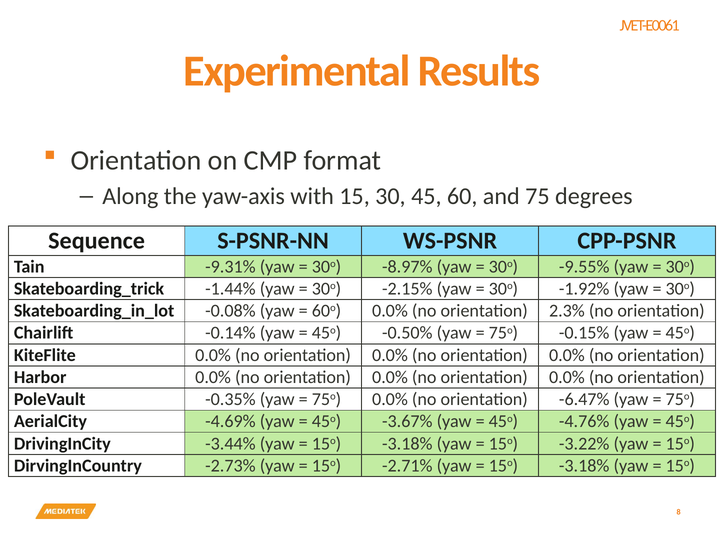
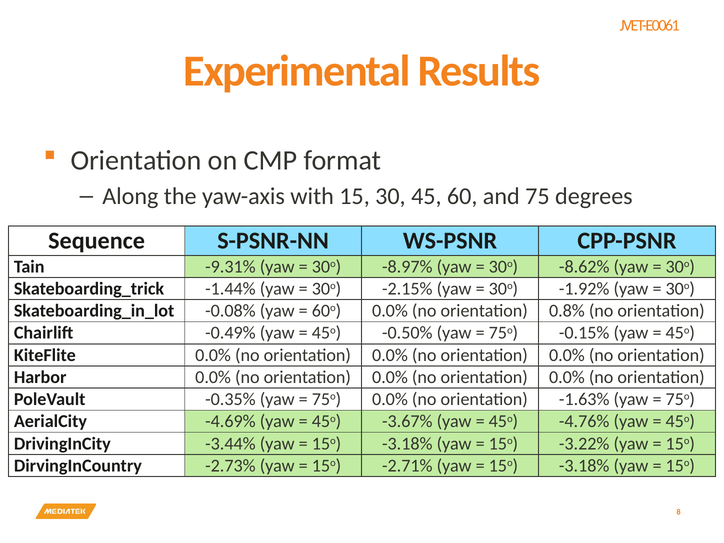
-9.55%: -9.55% -> -8.62%
2.3%: 2.3% -> 0.8%
-0.14%: -0.14% -> -0.49%
-6.47%: -6.47% -> -1.63%
